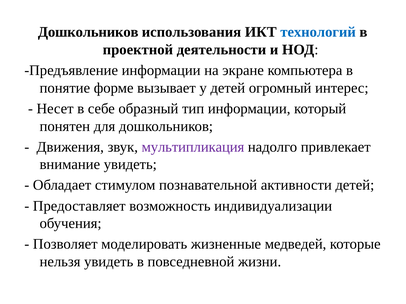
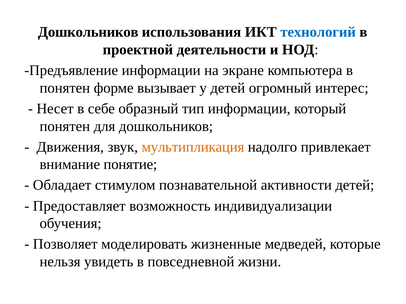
понятие at (65, 88): понятие -> понятен
мультипликация colour: purple -> orange
внимание увидеть: увидеть -> понятие
